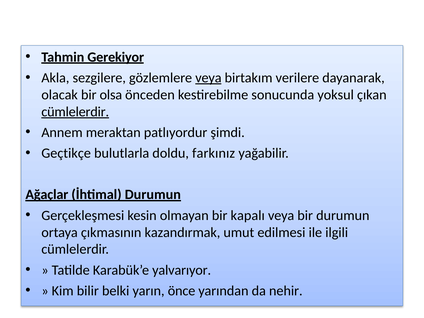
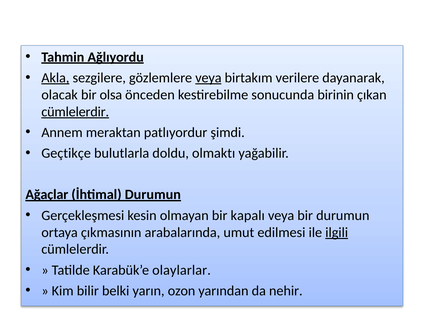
Gerekiyor: Gerekiyor -> Ağlıyordu
Akla underline: none -> present
yoksul: yoksul -> birinin
farkınız: farkınız -> olmaktı
kazandırmak: kazandırmak -> arabalarında
ilgili underline: none -> present
yalvarıyor: yalvarıyor -> olaylarlar
önce: önce -> ozon
